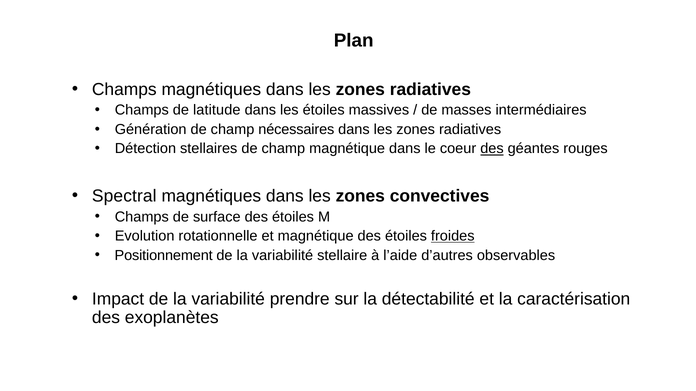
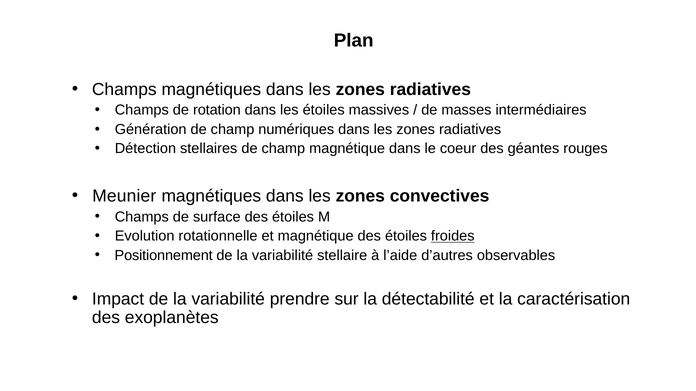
latitude: latitude -> rotation
nécessaires: nécessaires -> numériques
des at (492, 149) underline: present -> none
Spectral: Spectral -> Meunier
